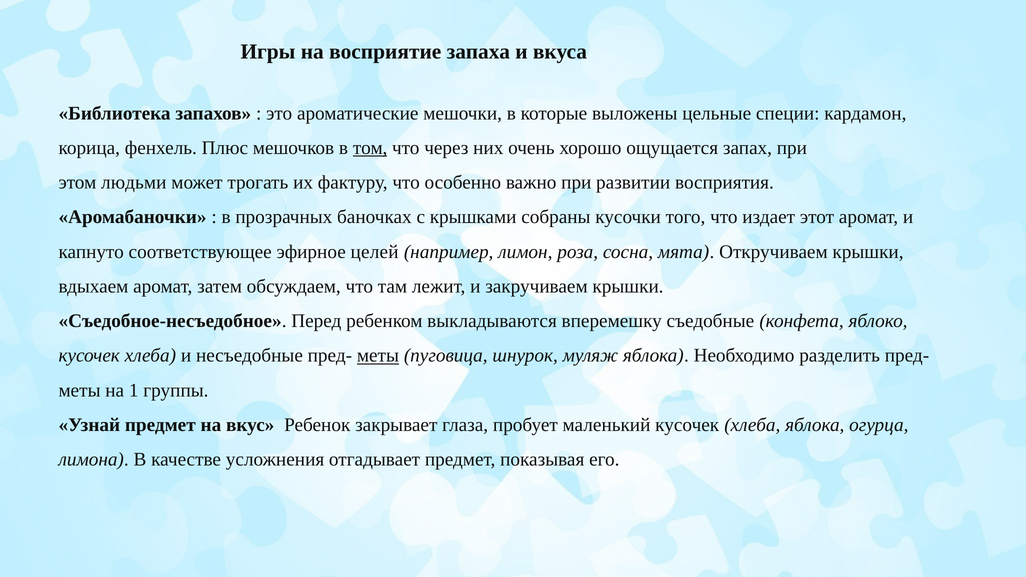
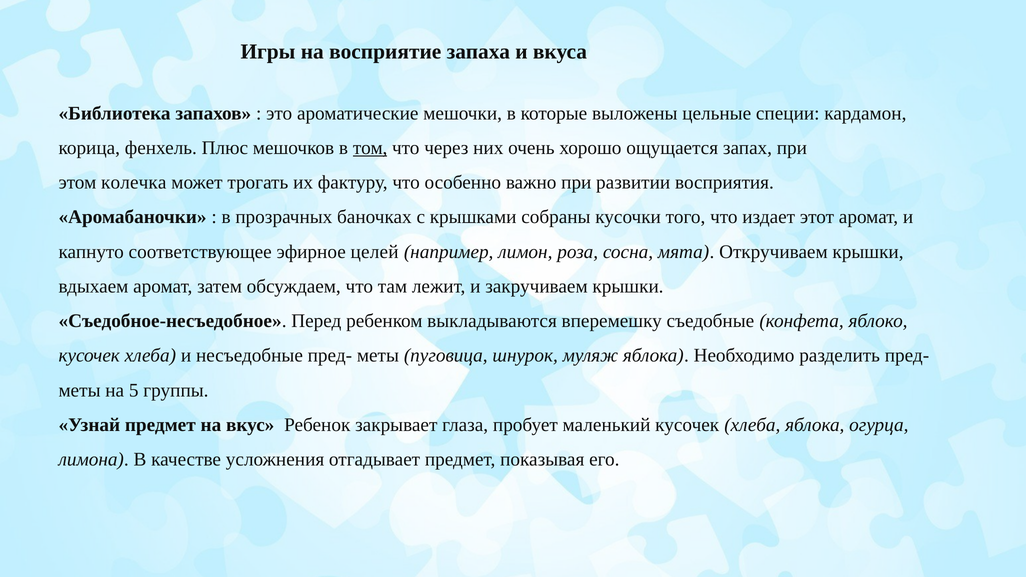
людьми: людьми -> колечка
меты at (378, 356) underline: present -> none
1: 1 -> 5
